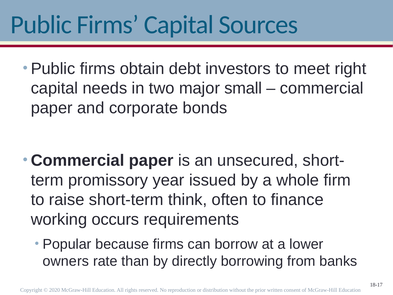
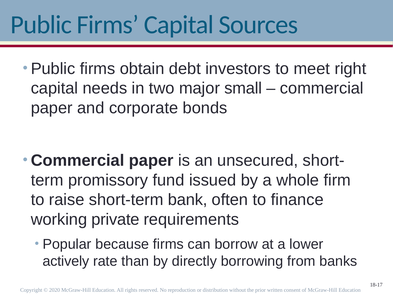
year: year -> fund
think: think -> bank
occurs: occurs -> private
owners: owners -> actively
